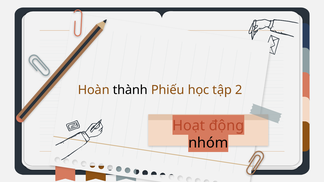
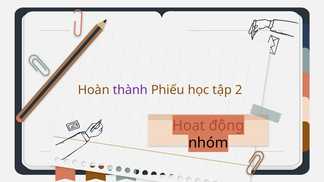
thành colour: black -> purple
